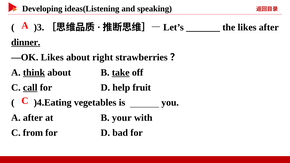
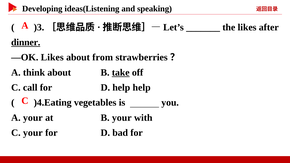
right: right -> from
think underline: present -> none
call underline: present -> none
help fruit: fruit -> help
A after: after -> your
C from: from -> your
